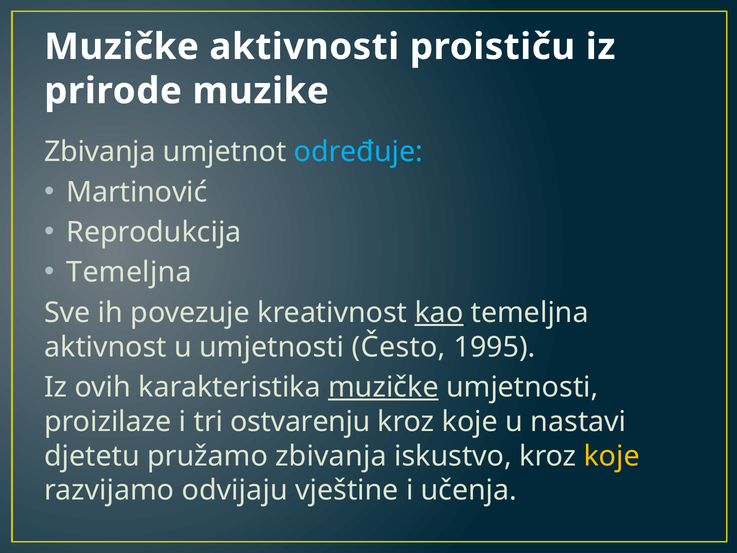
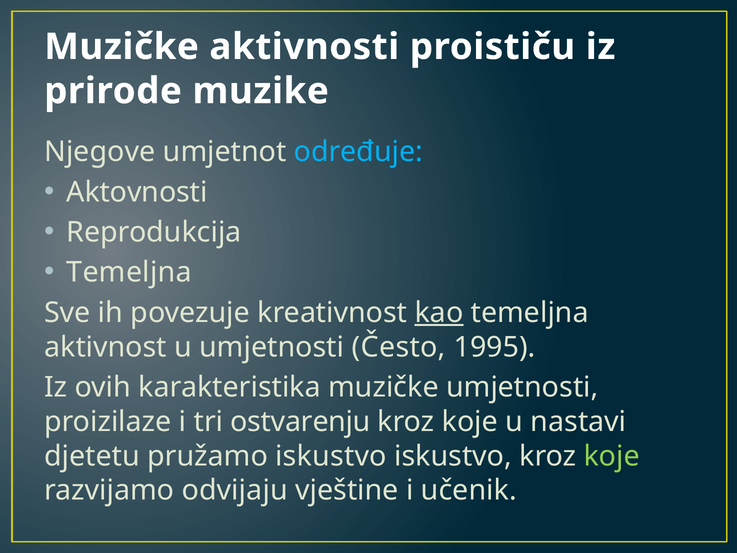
Zbivanja at (100, 152): Zbivanja -> Njegove
Martinović: Martinović -> Aktovnosti
muzičke at (383, 387) underline: present -> none
pružamo zbivanja: zbivanja -> iskustvo
koje at (612, 456) colour: yellow -> light green
učenja: učenja -> učenik
